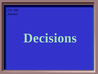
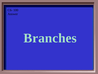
Decisions: Decisions -> Branches
